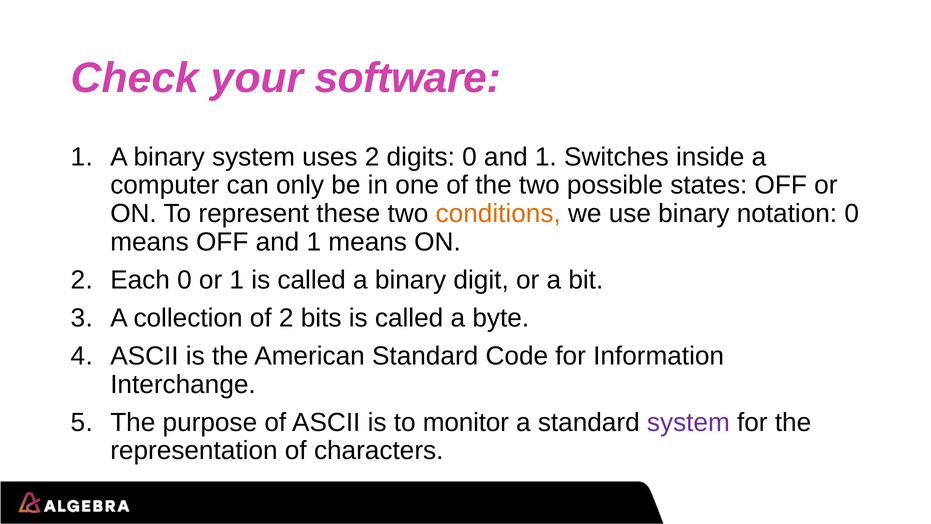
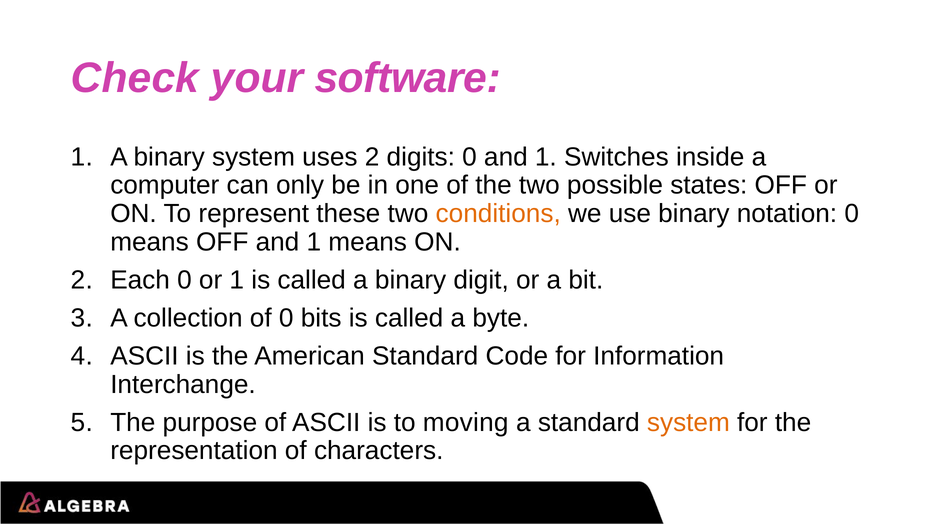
of 2: 2 -> 0
monitor: monitor -> moving
system at (688, 422) colour: purple -> orange
